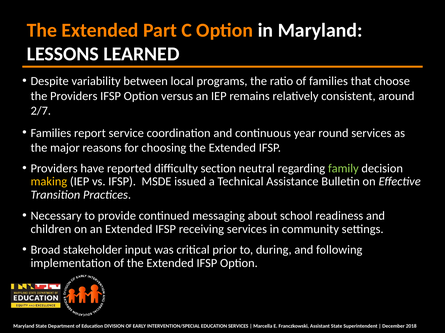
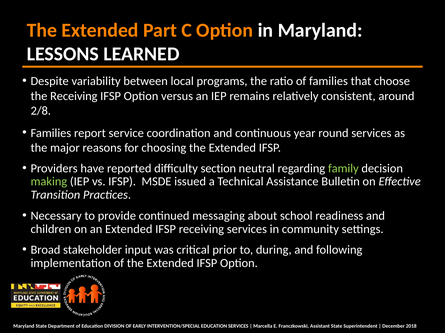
the Providers: Providers -> Receiving
2/7: 2/7 -> 2/8
making colour: yellow -> light green
